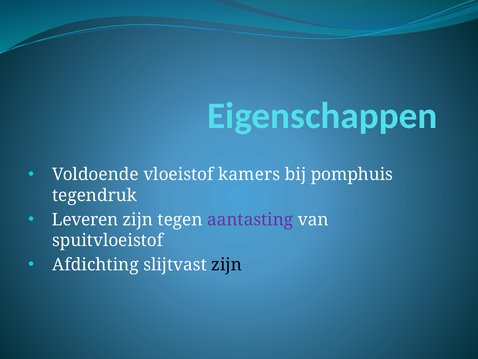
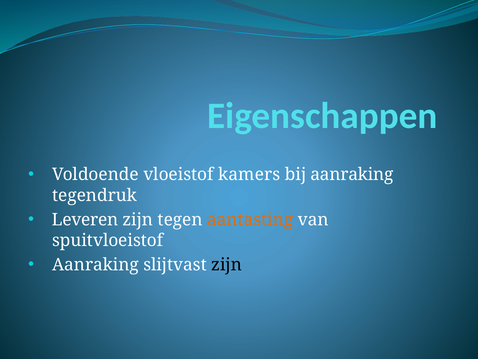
bij pomphuis: pomphuis -> aanraking
aantasting colour: purple -> orange
Afdichting at (95, 264): Afdichting -> Aanraking
